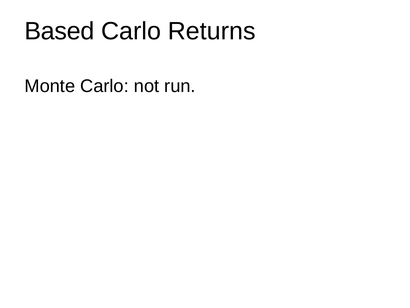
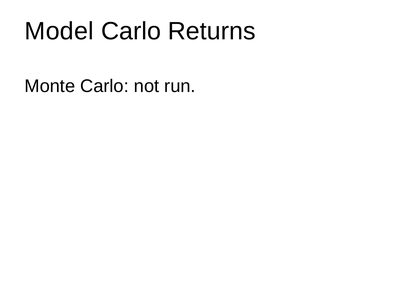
Based: Based -> Model
